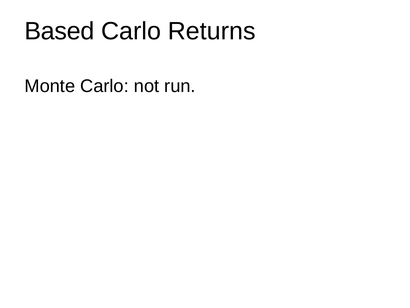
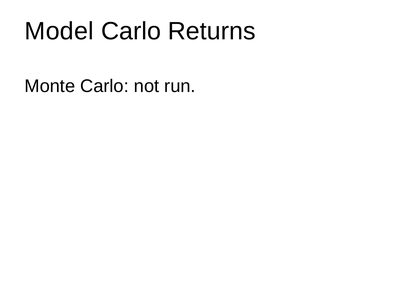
Based: Based -> Model
